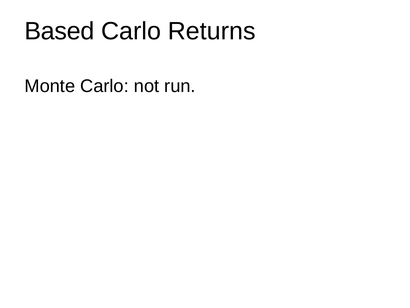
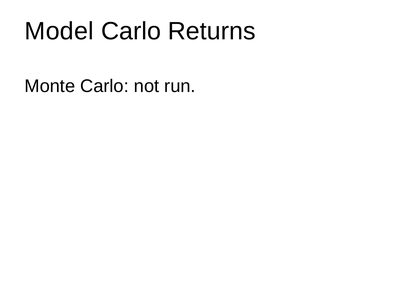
Based: Based -> Model
